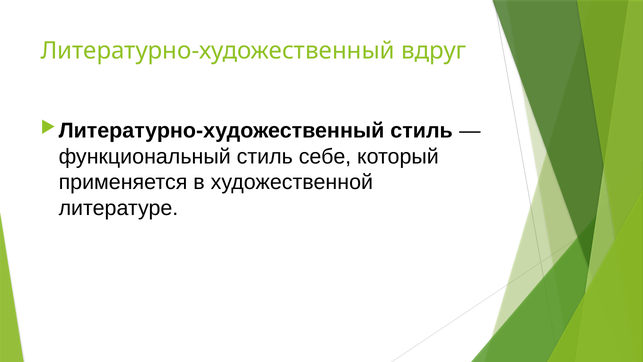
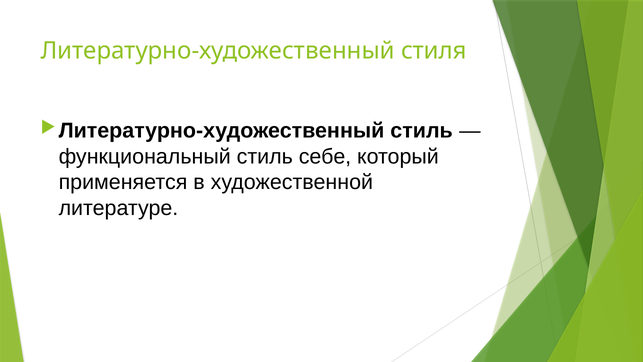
вдруг: вдруг -> стиля
